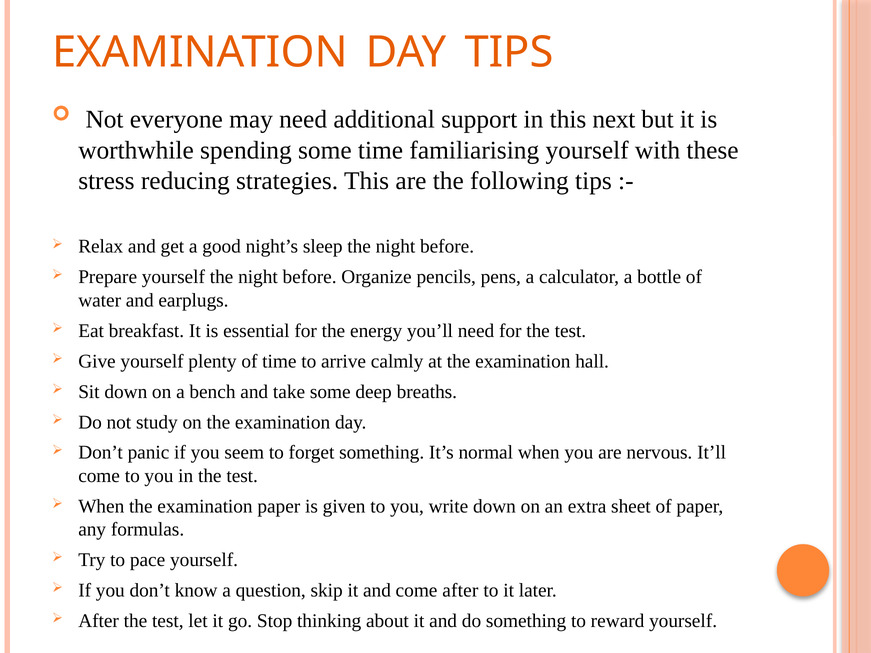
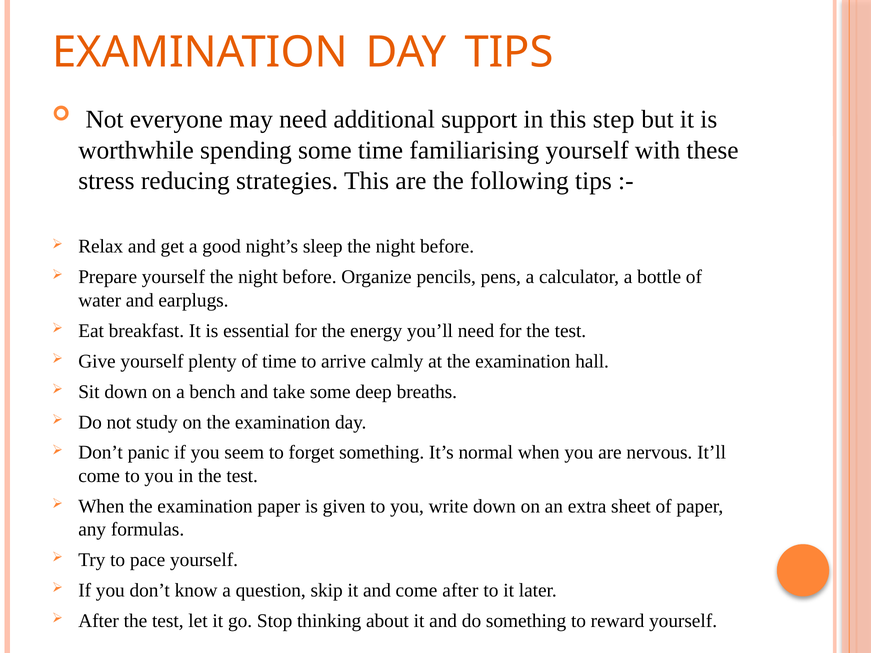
next: next -> step
